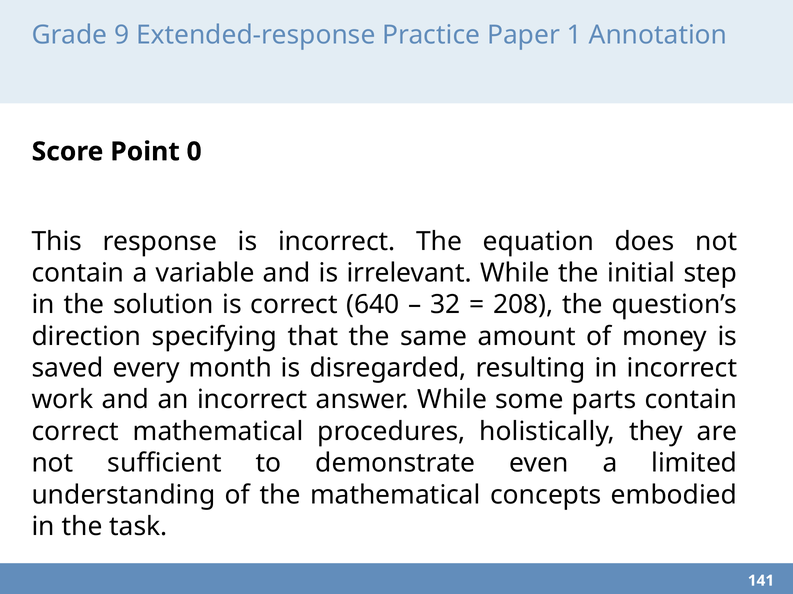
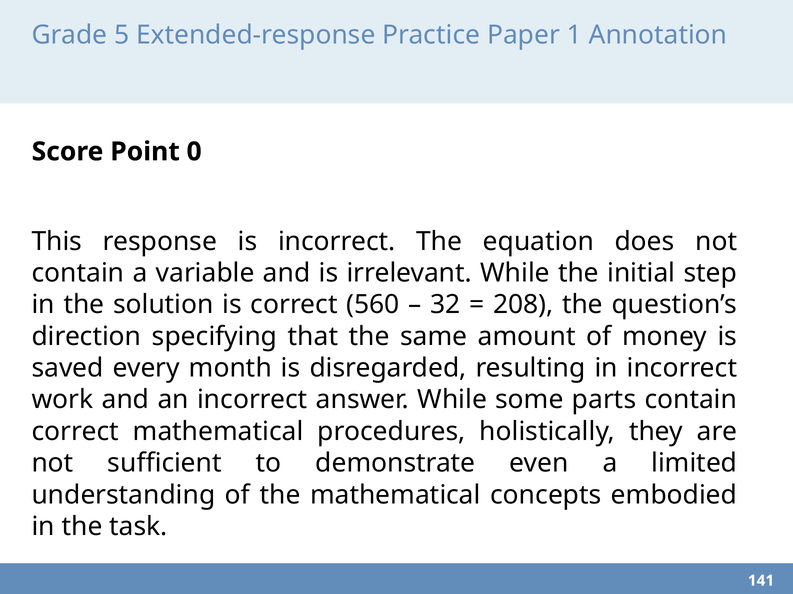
9: 9 -> 5
640: 640 -> 560
